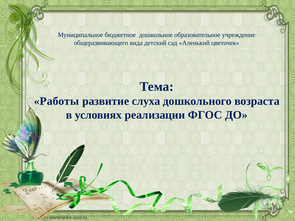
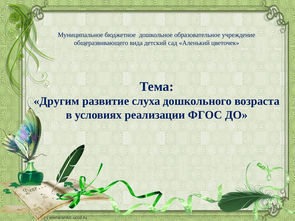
Работы: Работы -> Другим
